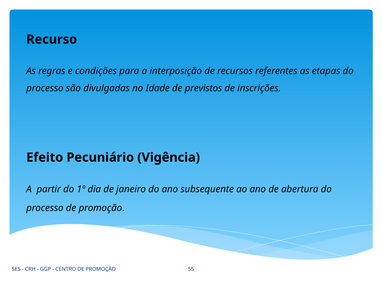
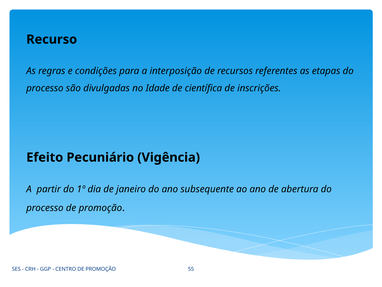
previstos: previstos -> científica
